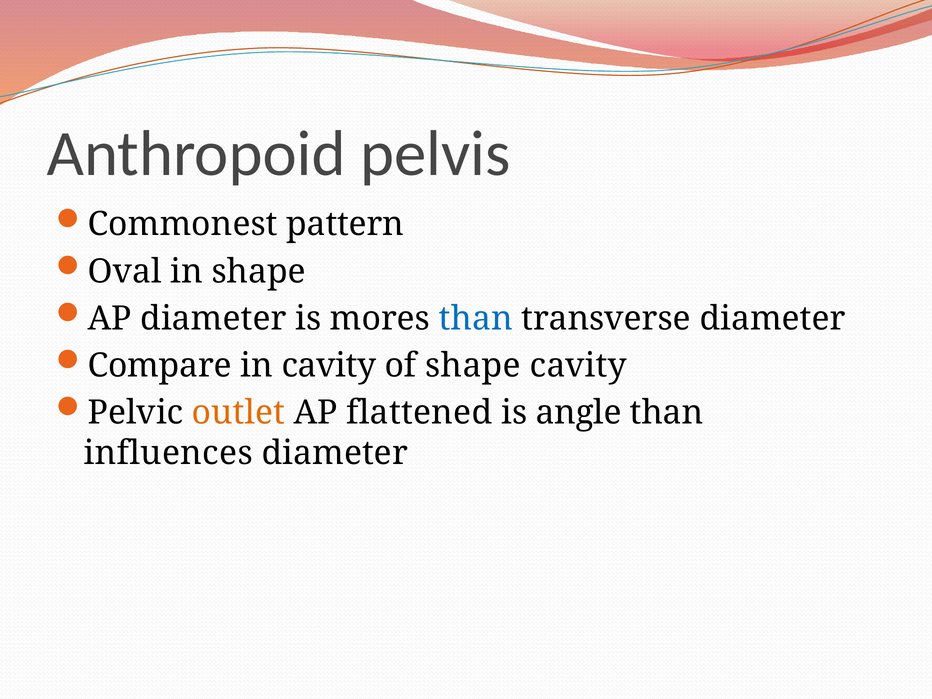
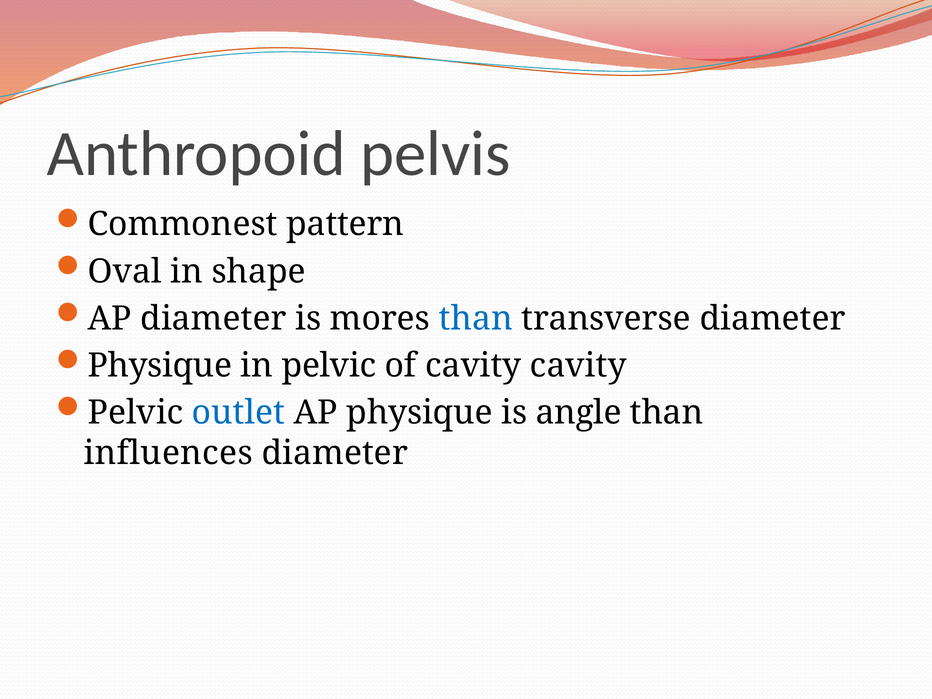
Compare at (160, 366): Compare -> Physique
in cavity: cavity -> pelvic
of shape: shape -> cavity
outlet colour: orange -> blue
AP flattened: flattened -> physique
